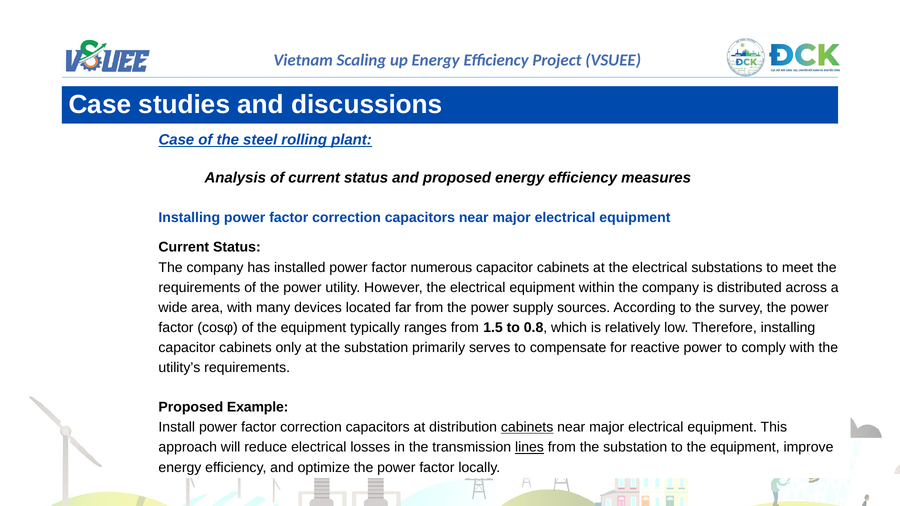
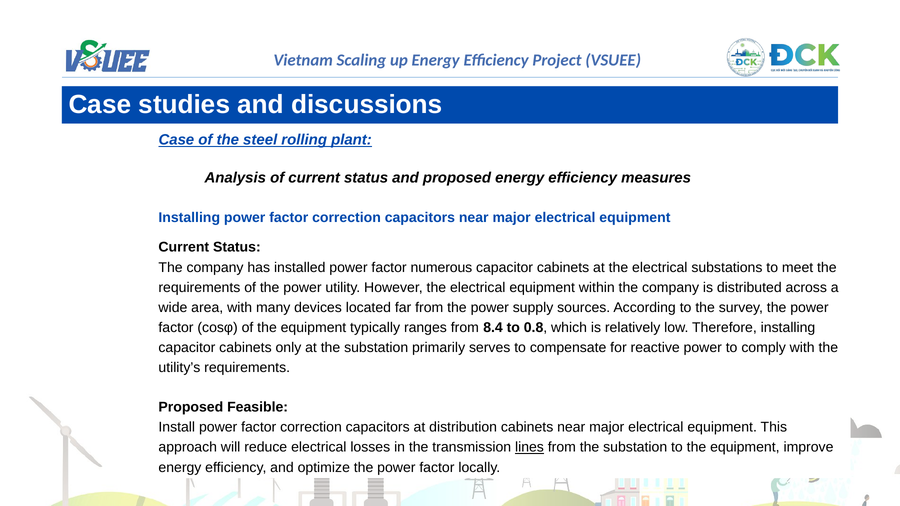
1.5: 1.5 -> 8.4
Example: Example -> Feasible
cabinets at (527, 427) underline: present -> none
